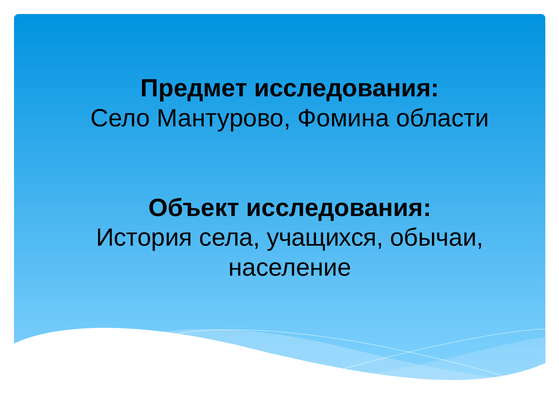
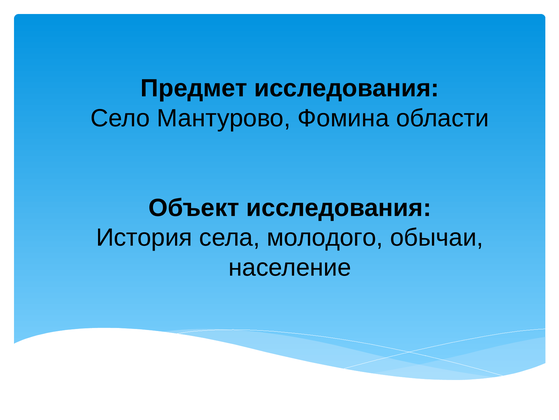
учащихся: учащихся -> молодого
